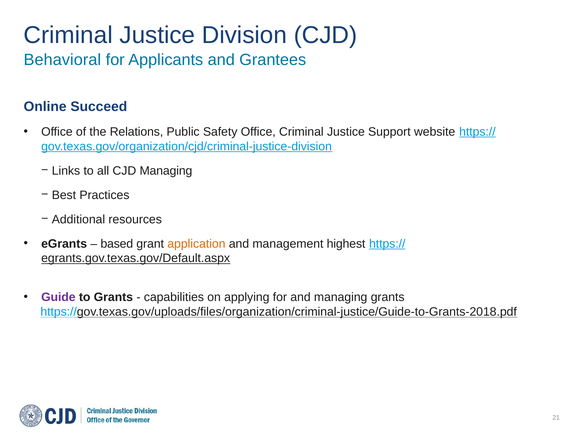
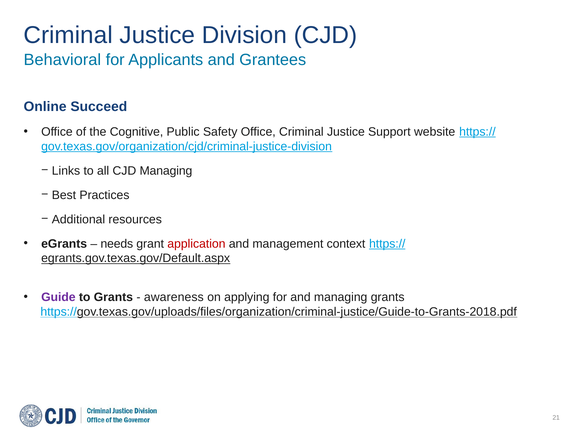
Relations: Relations -> Cognitive
based: based -> needs
application colour: orange -> red
highest: highest -> context
capabilities: capabilities -> awareness
